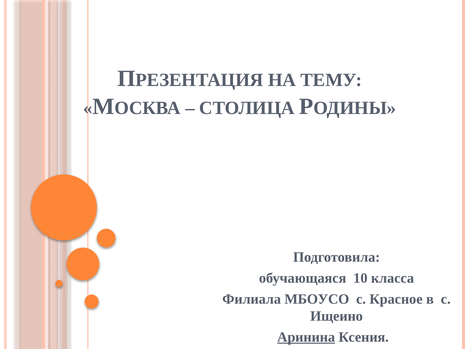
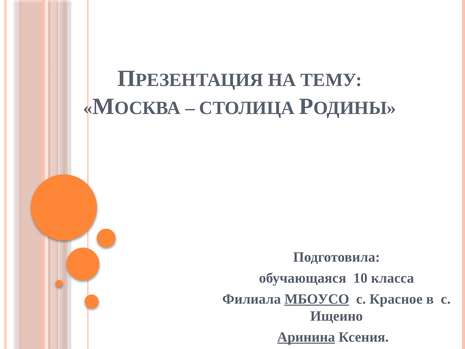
МБОУСО underline: none -> present
